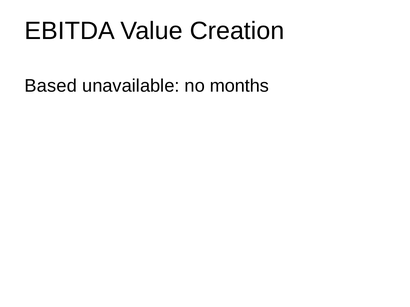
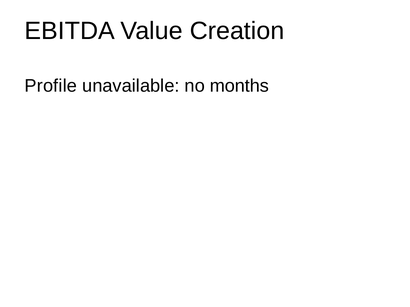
Based: Based -> Profile
